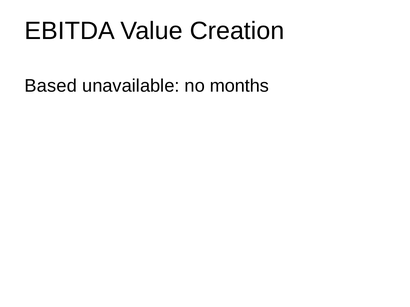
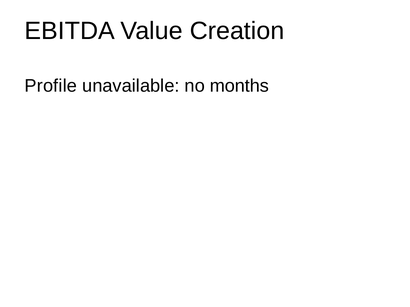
Based: Based -> Profile
